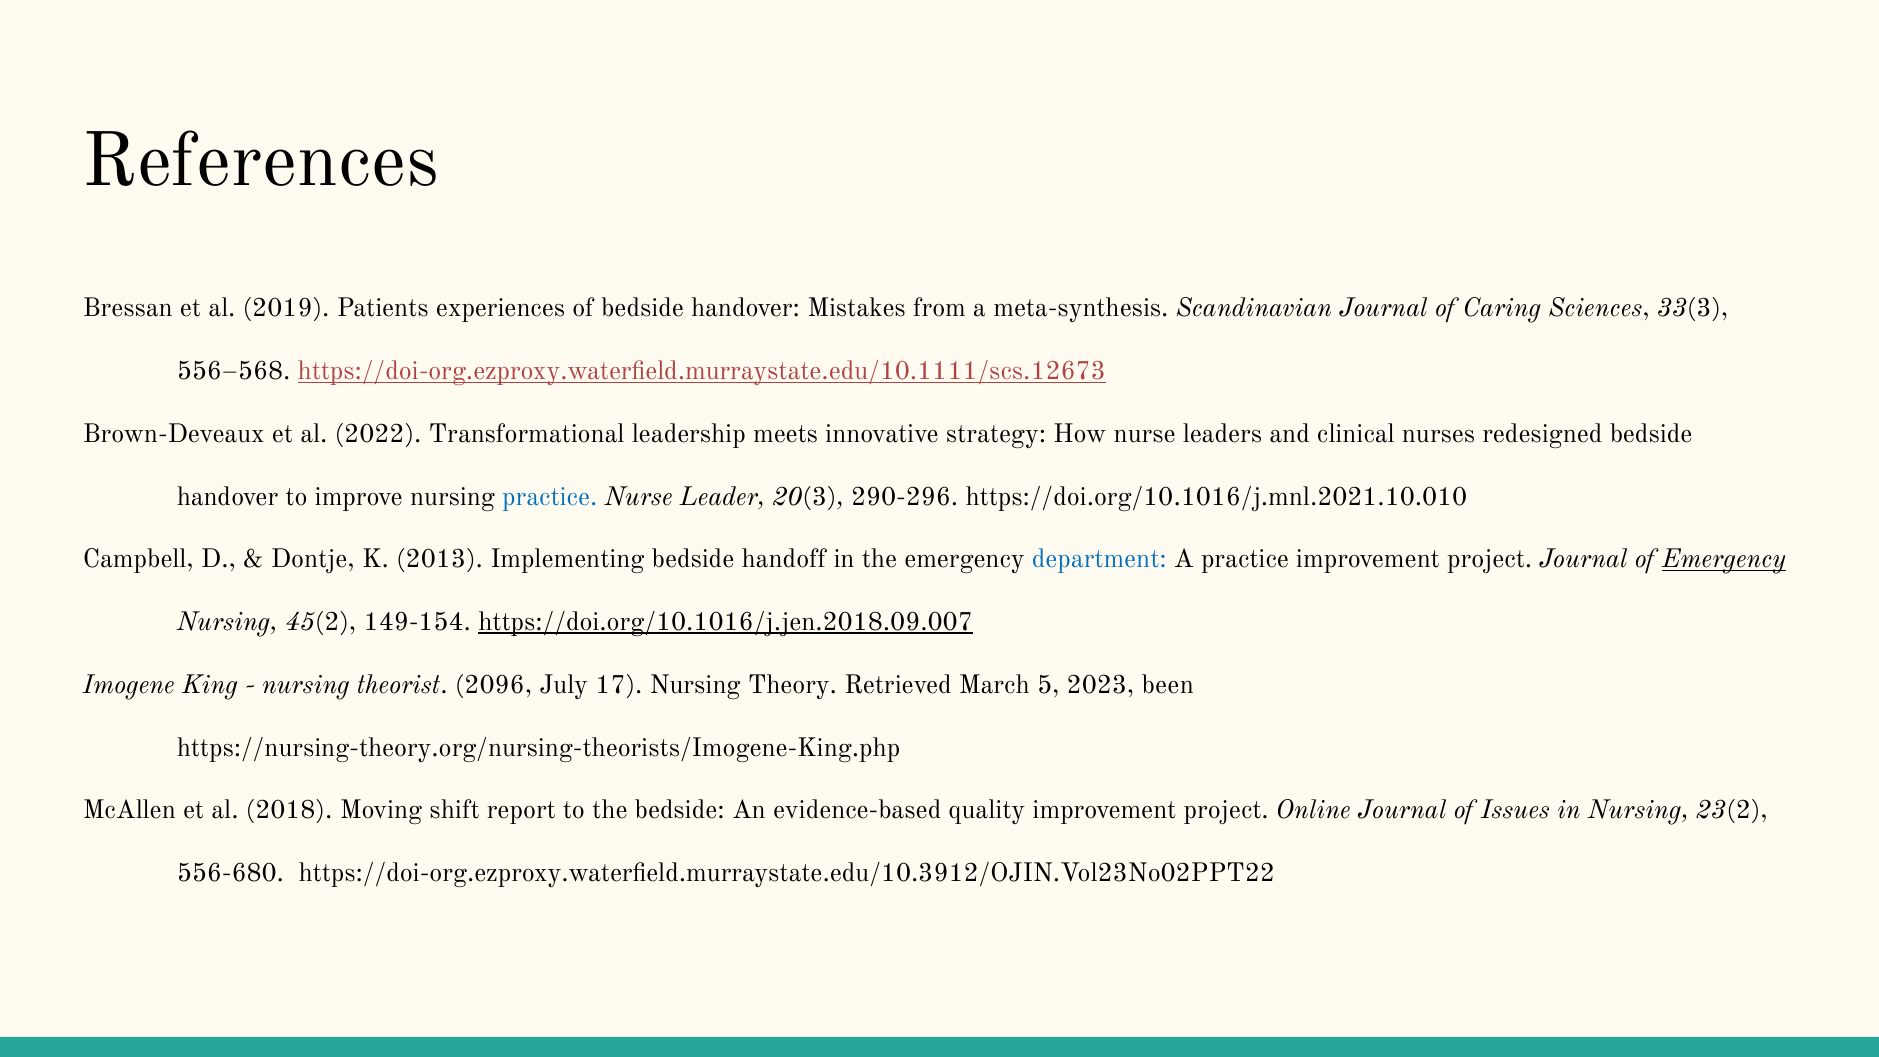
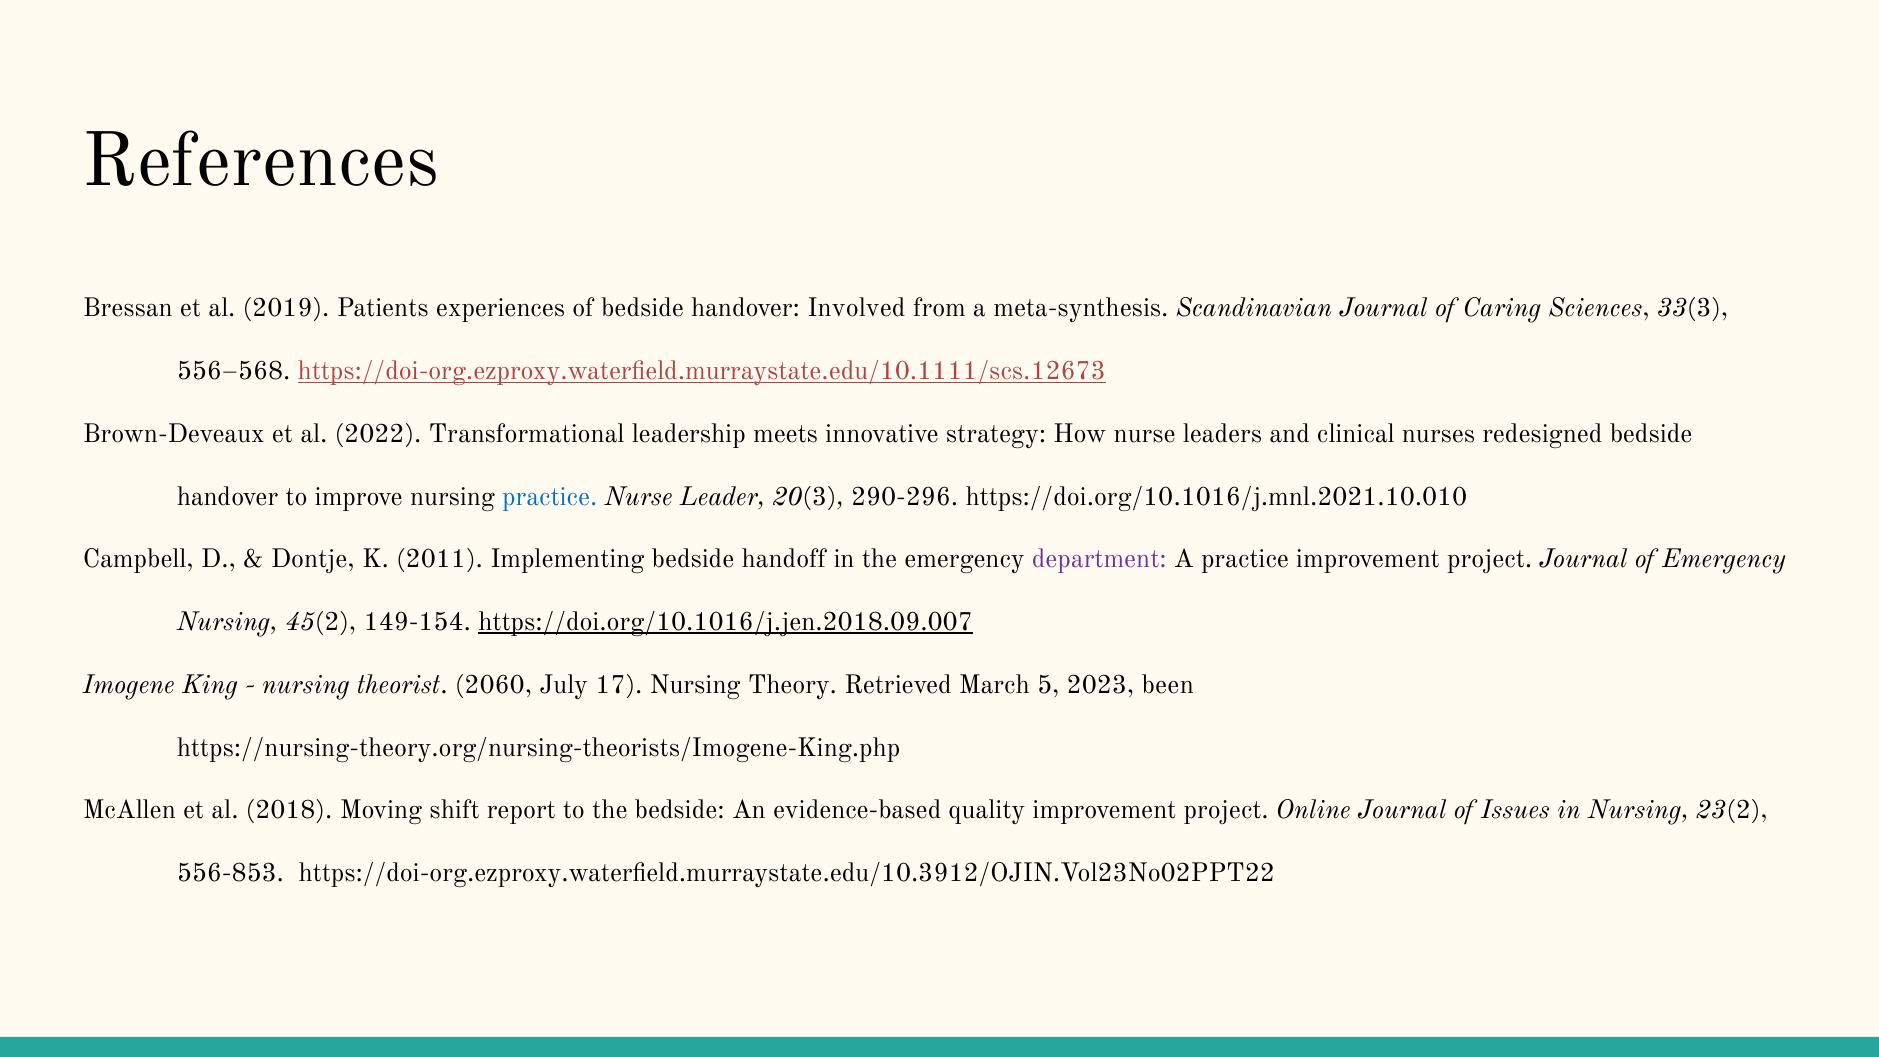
Mistakes: Mistakes -> Involved
2013: 2013 -> 2011
department colour: blue -> purple
Emergency at (1724, 559) underline: present -> none
2096: 2096 -> 2060
556-680: 556-680 -> 556-853
